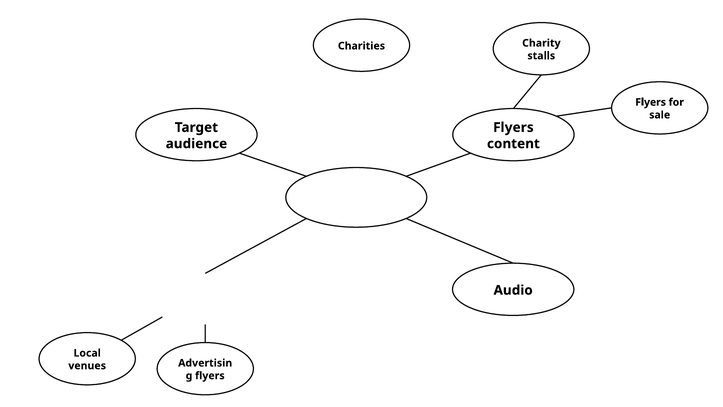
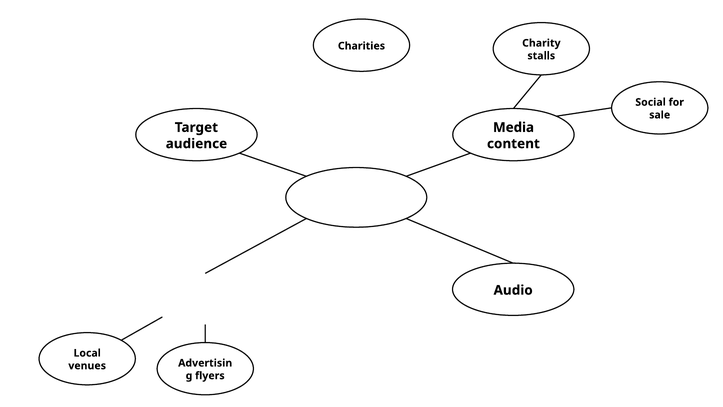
Flyers at (651, 102): Flyers -> Social
Flyers at (513, 127): Flyers -> Media
